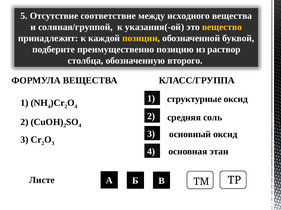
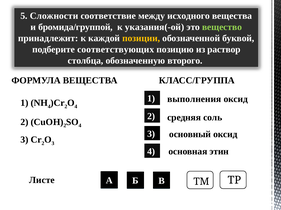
Отсутствие: Отсутствие -> Сложности
соляная/группой: соляная/группой -> бромида/группой
вещество colour: yellow -> light green
преимущественно: преимущественно -> соответствующих
структурные: структурные -> выполнения
этан: этан -> этин
